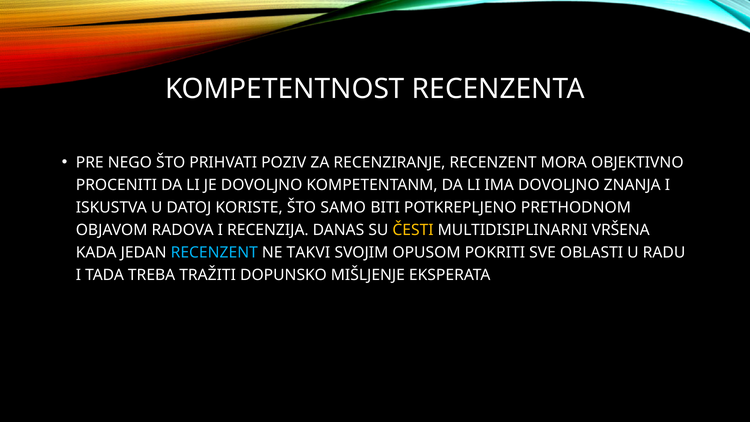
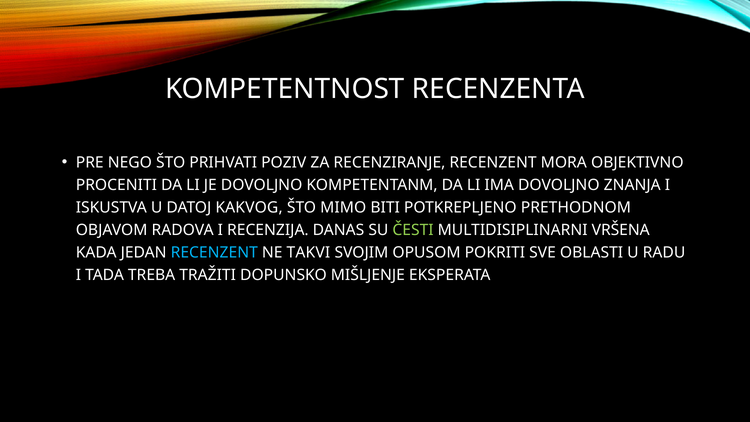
KORISTE: KORISTE -> KAKVOG
SAMO: SAMO -> MIMO
ČESTI colour: yellow -> light green
